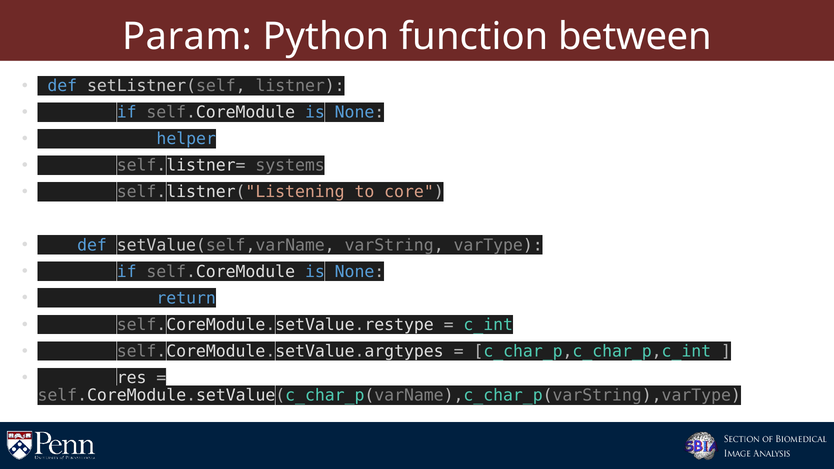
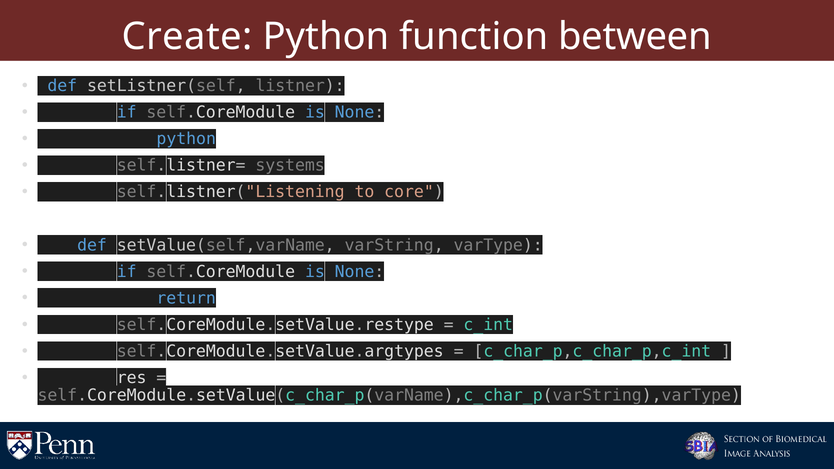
Param: Param -> Create
helper at (186, 139): helper -> python
